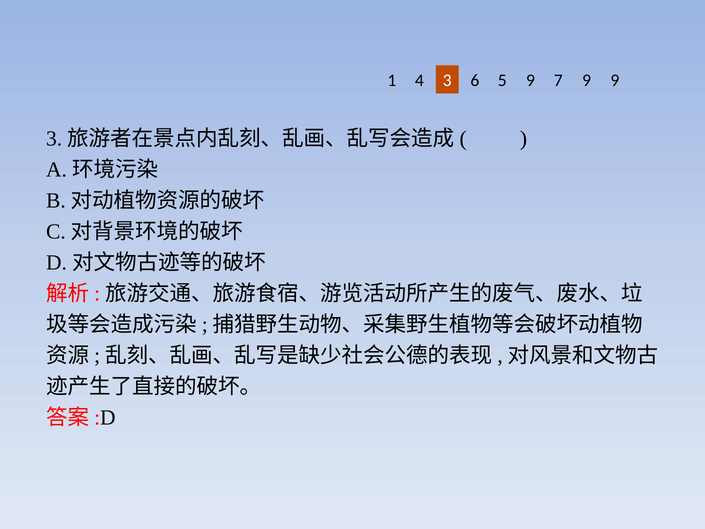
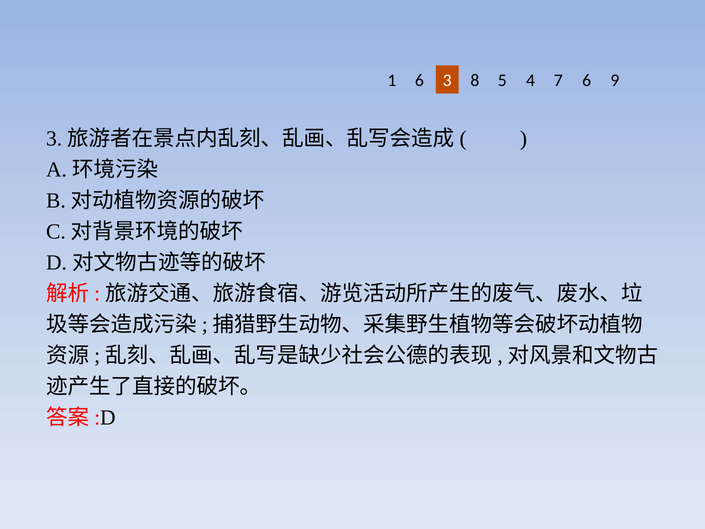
1 4: 4 -> 6
6: 6 -> 8
5 9: 9 -> 4
7 9: 9 -> 6
